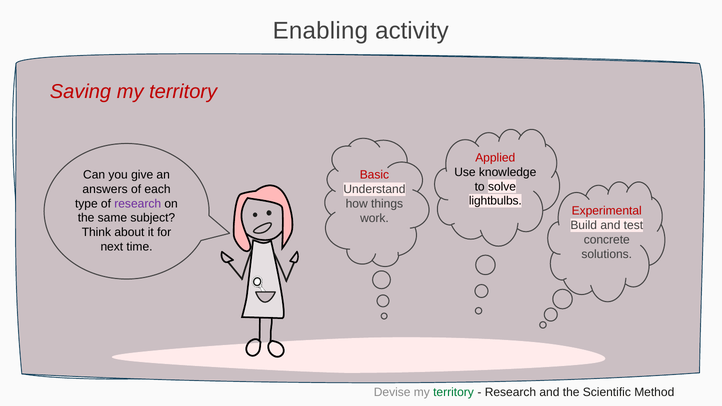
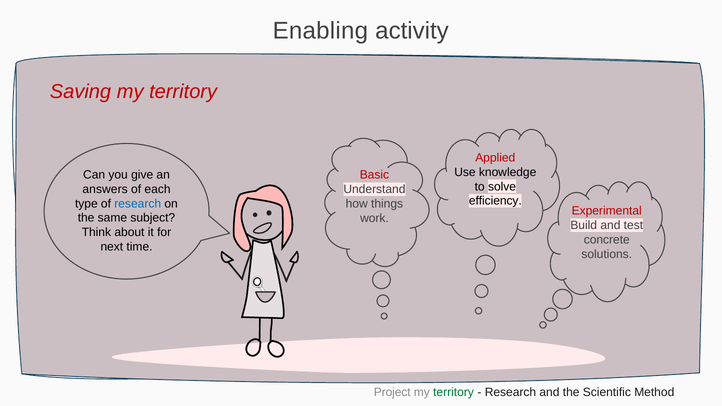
lightbulbs: lightbulbs -> efficiency
research at (138, 204) colour: purple -> blue
Devise: Devise -> Project
